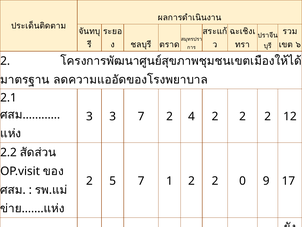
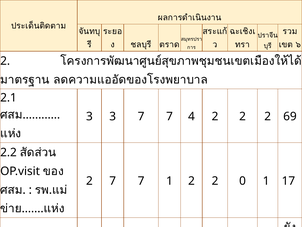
3 7 2: 2 -> 7
12: 12 -> 69
2 5: 5 -> 7
0 9: 9 -> 1
